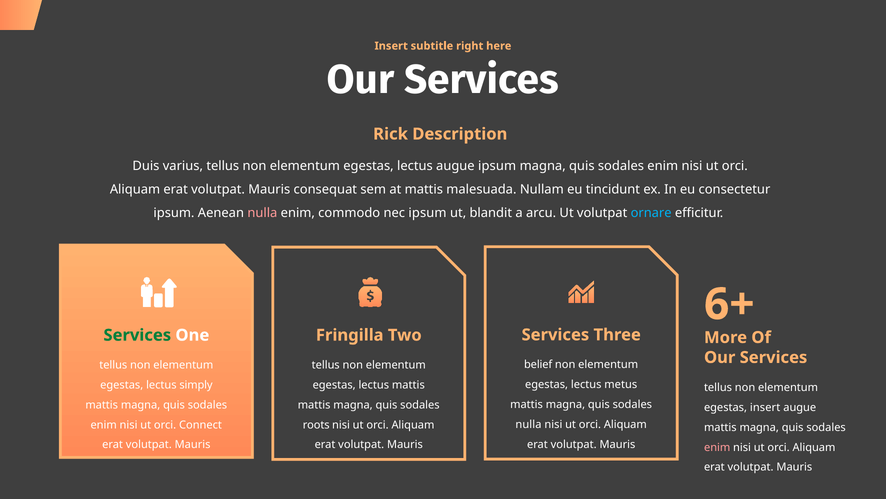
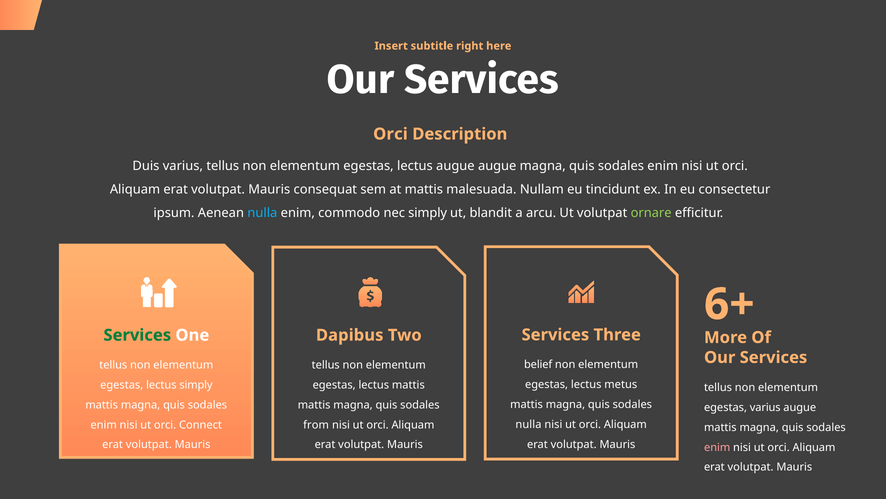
Rick at (391, 134): Rick -> Orci
augue ipsum: ipsum -> augue
nulla at (262, 213) colour: pink -> light blue
nec ipsum: ipsum -> simply
ornare colour: light blue -> light green
Fringilla: Fringilla -> Dapibus
egestas insert: insert -> varius
roots: roots -> from
